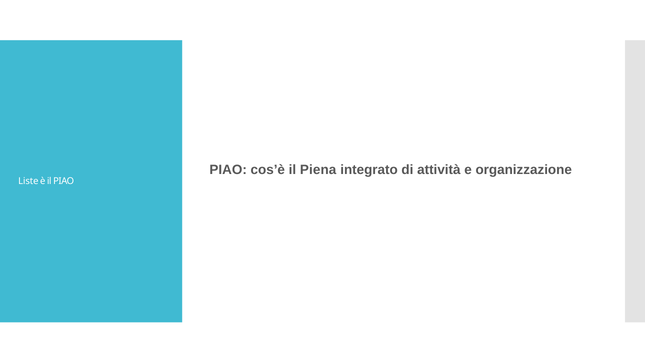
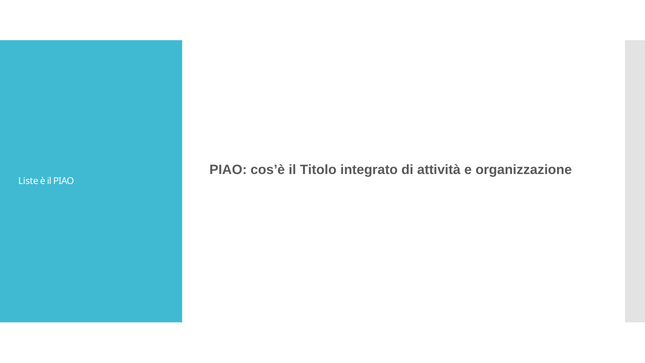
Piena: Piena -> Titolo
